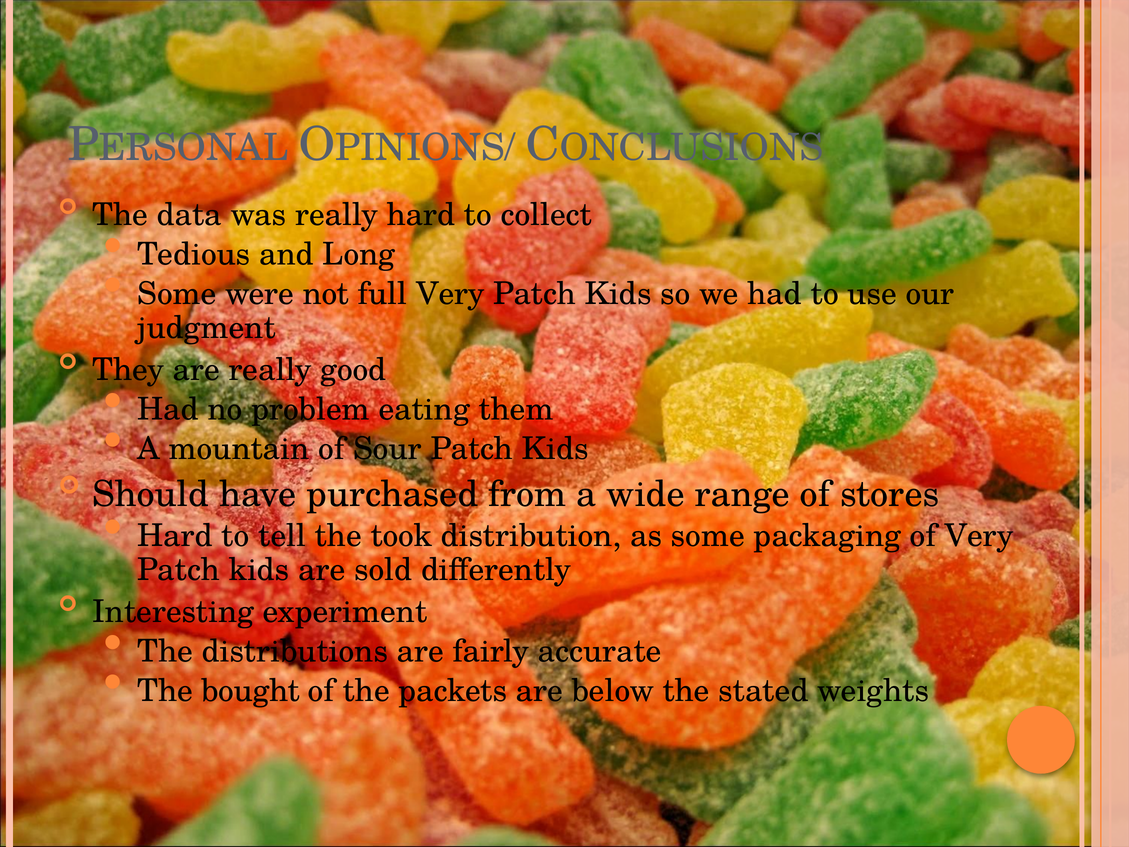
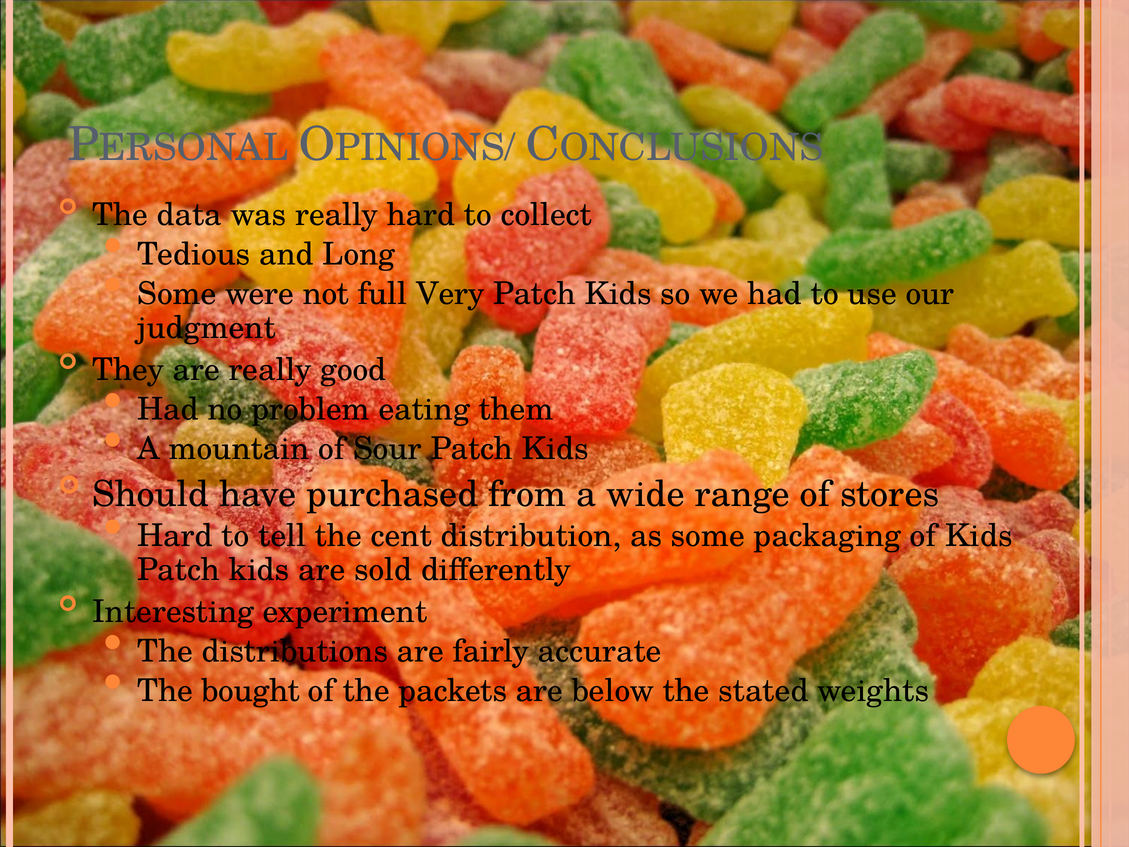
took: took -> cent
of Very: Very -> Kids
